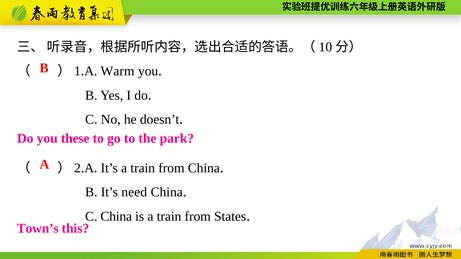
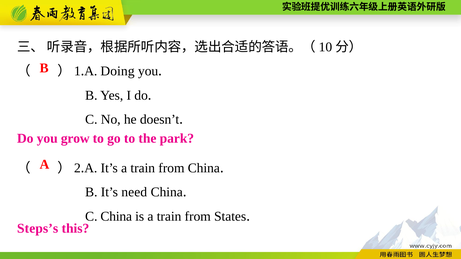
Warm: Warm -> Doing
these: these -> grow
Town’s: Town’s -> Steps’s
